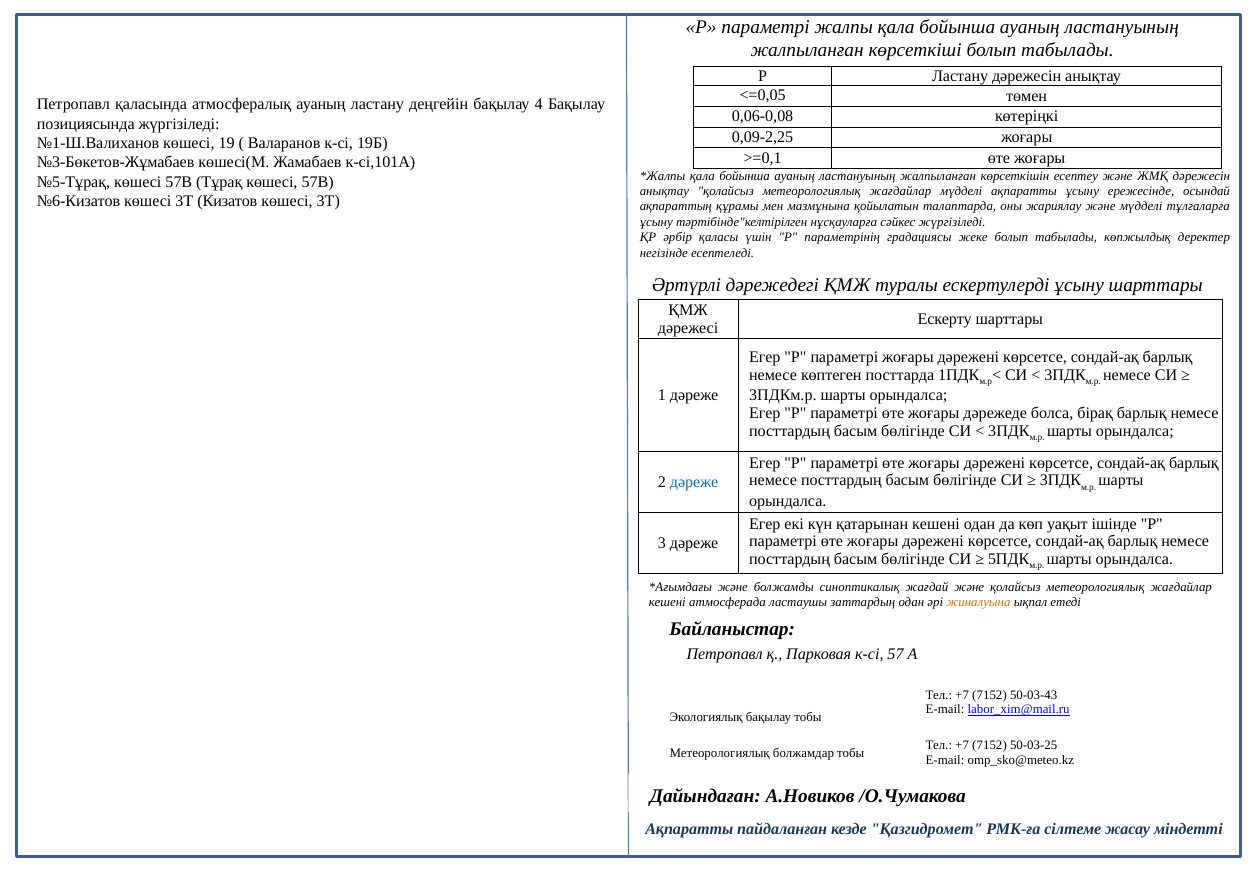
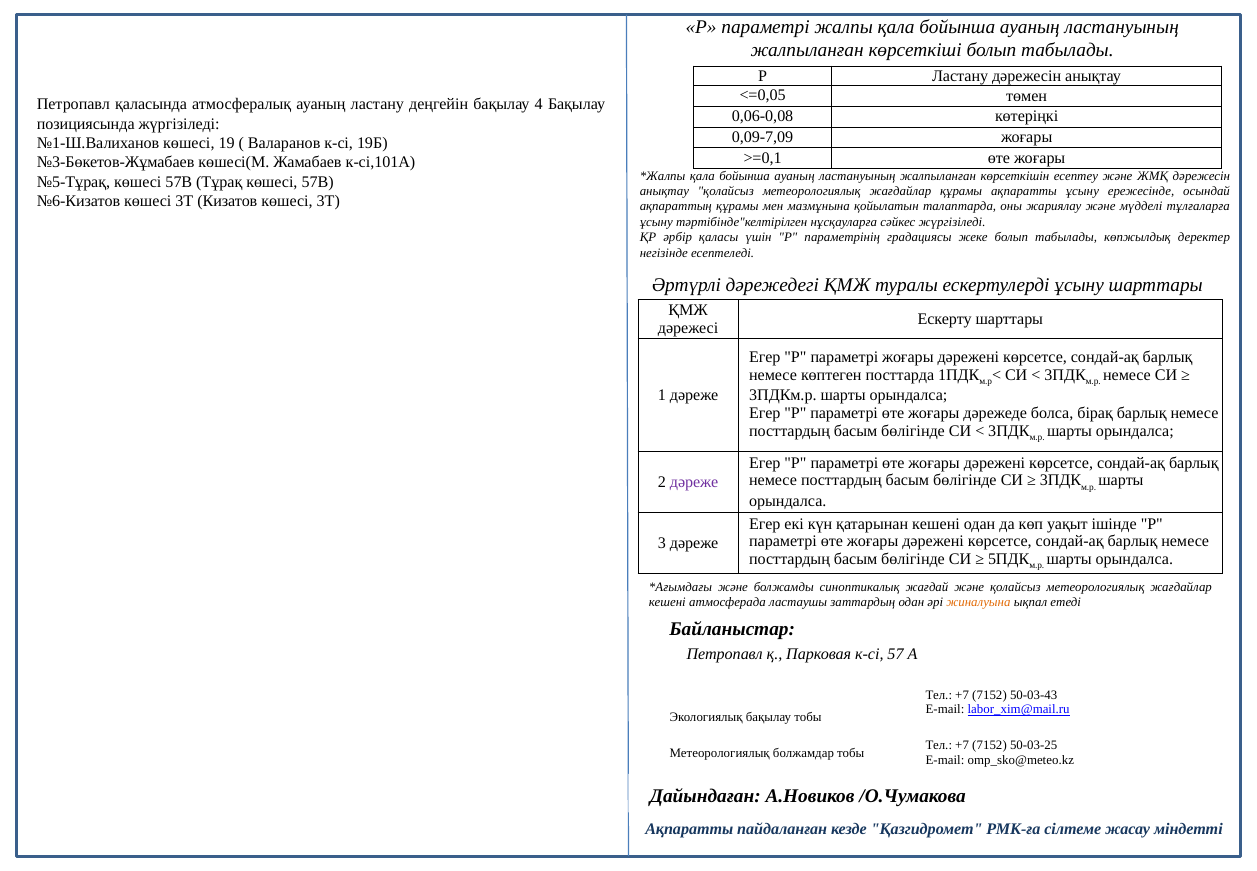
0,09-2,25: 0,09-2,25 -> 0,09-7,09
жағдайлар мүдделі: мүдделі -> құрамы
дәреже at (694, 481) colour: blue -> purple
